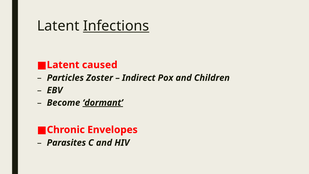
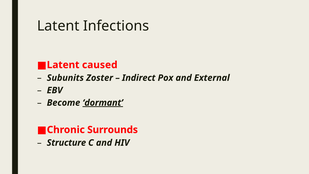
Infections underline: present -> none
Particles: Particles -> Subunits
Children: Children -> External
Envelopes: Envelopes -> Surrounds
Parasites: Parasites -> Structure
